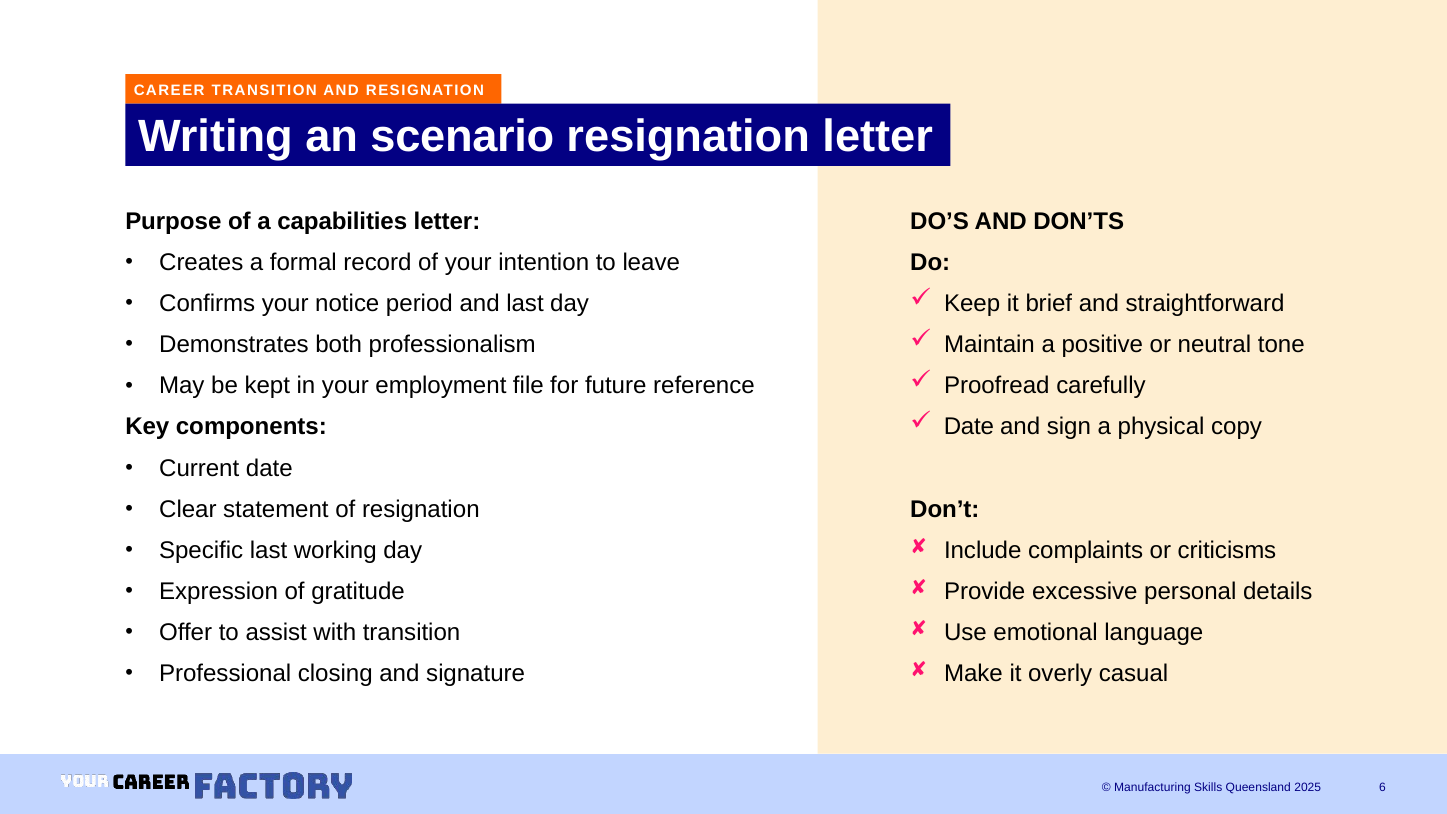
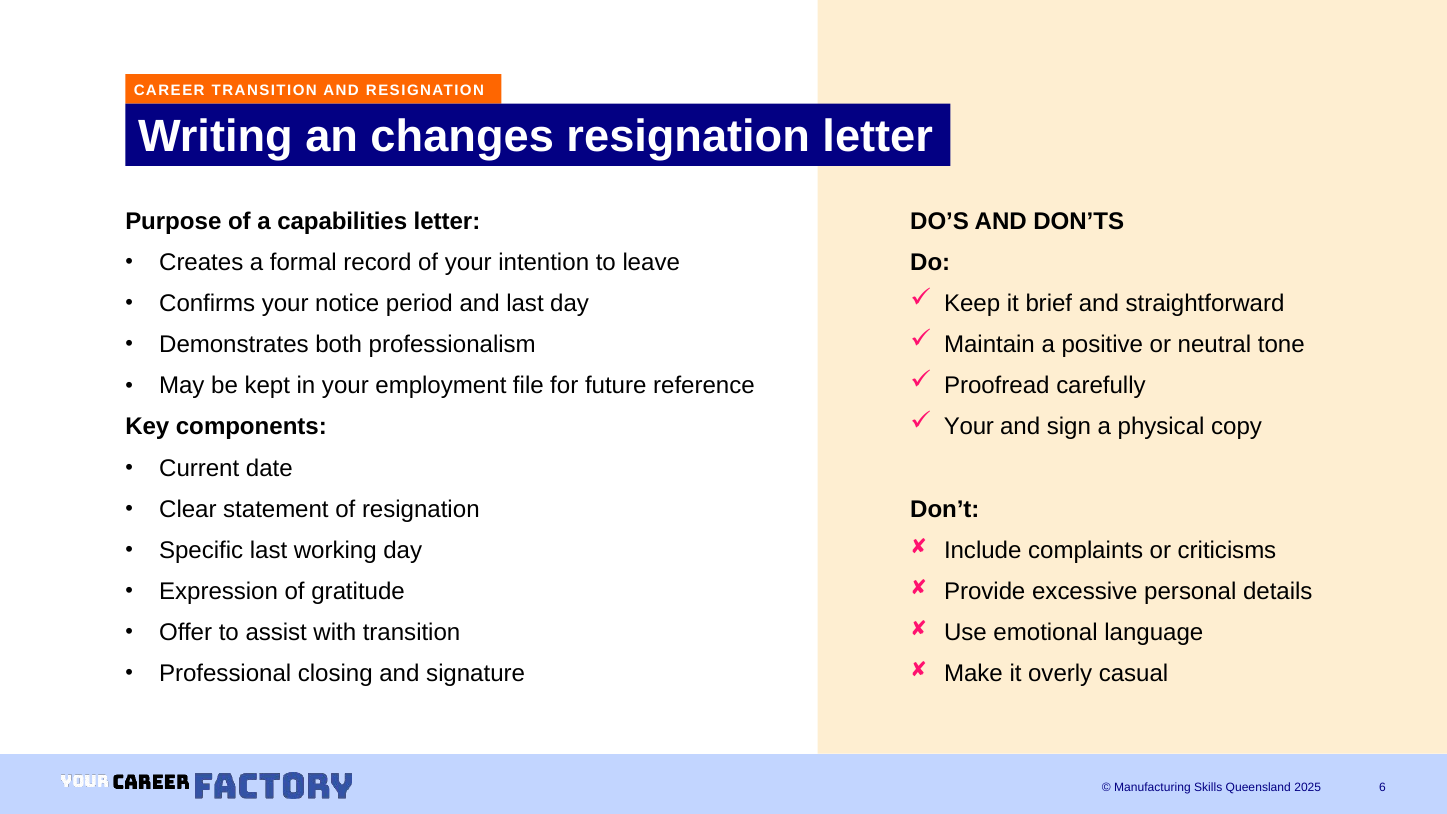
scenario: scenario -> changes
Date at (969, 427): Date -> Your
